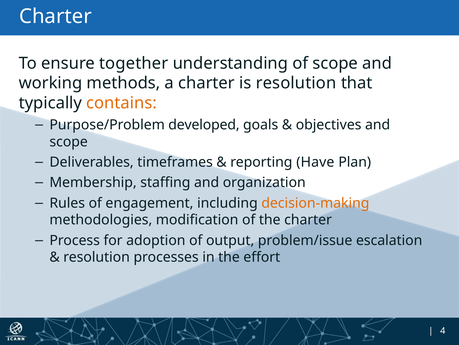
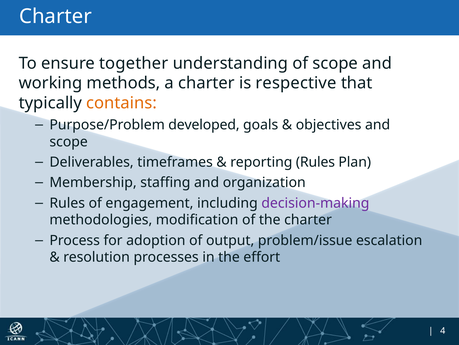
is resolution: resolution -> respective
reporting Have: Have -> Rules
decision-making colour: orange -> purple
